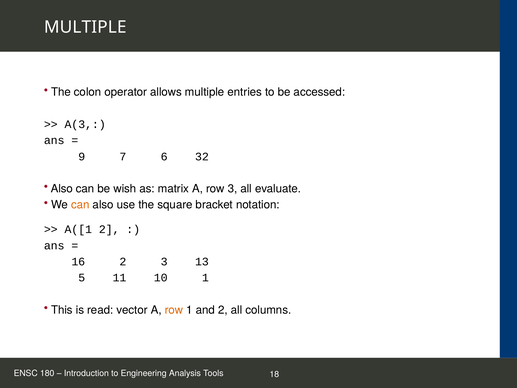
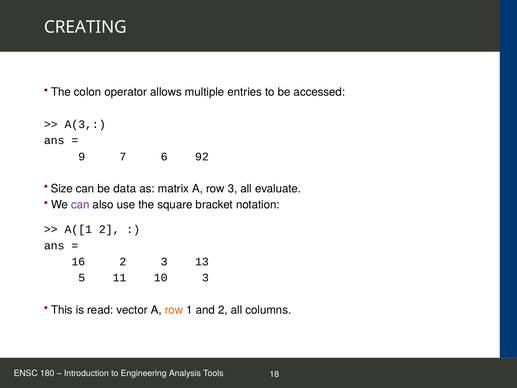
MULTIPLE at (85, 27): MULTIPLE -> CREATING
32: 32 -> 92
Also at (62, 189): Also -> Size
wish: wish -> data
can at (80, 205) colour: orange -> purple
10 1: 1 -> 3
